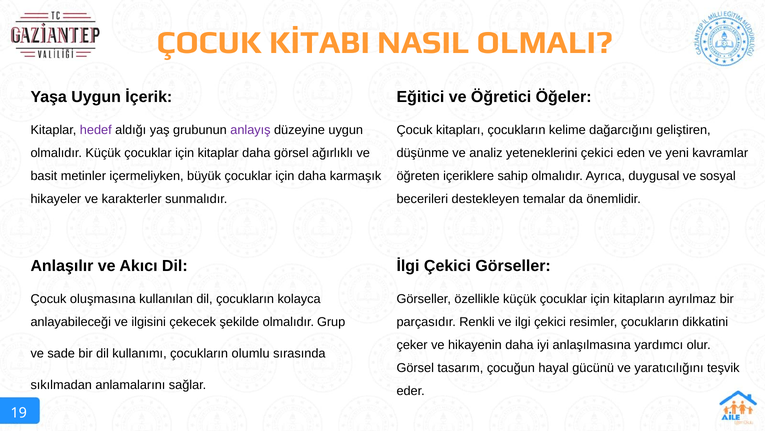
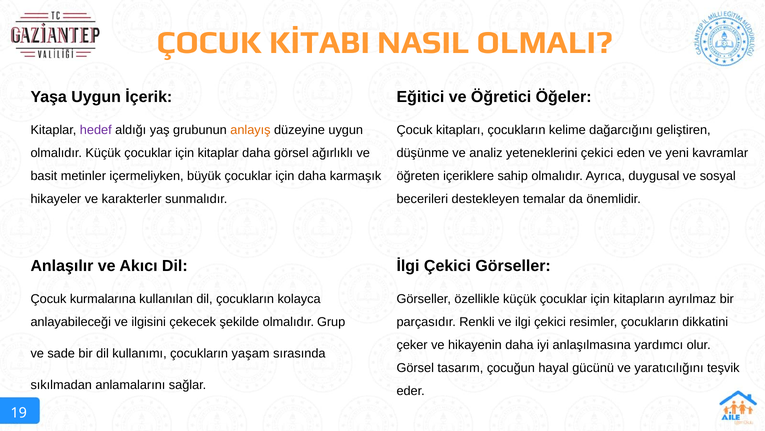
anlayış colour: purple -> orange
oluşmasına: oluşmasına -> kurmalarına
olumlu: olumlu -> yaşam
